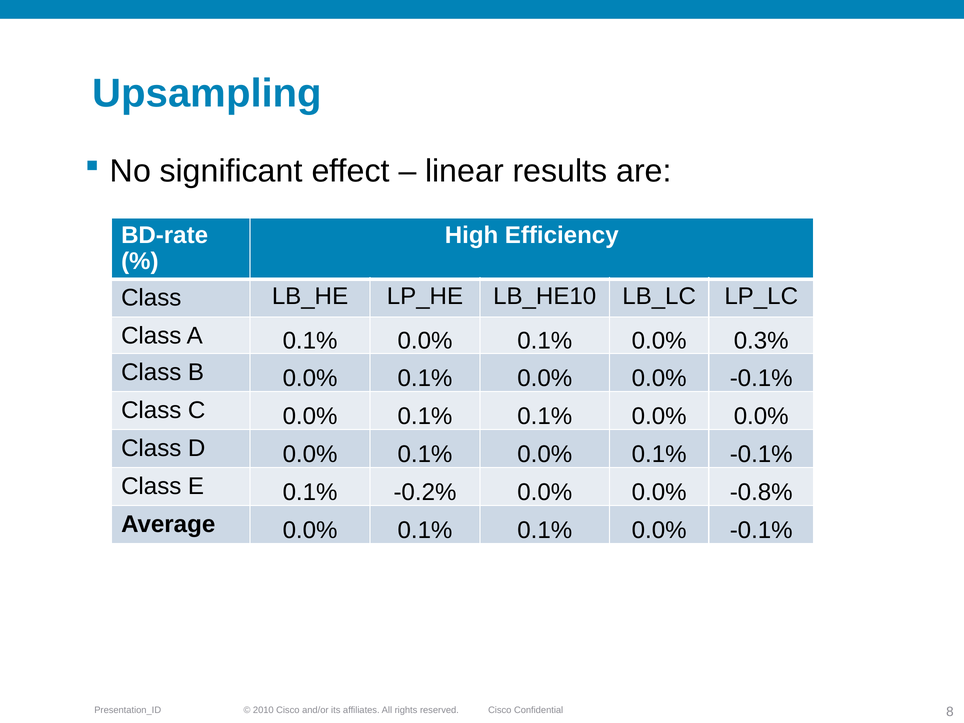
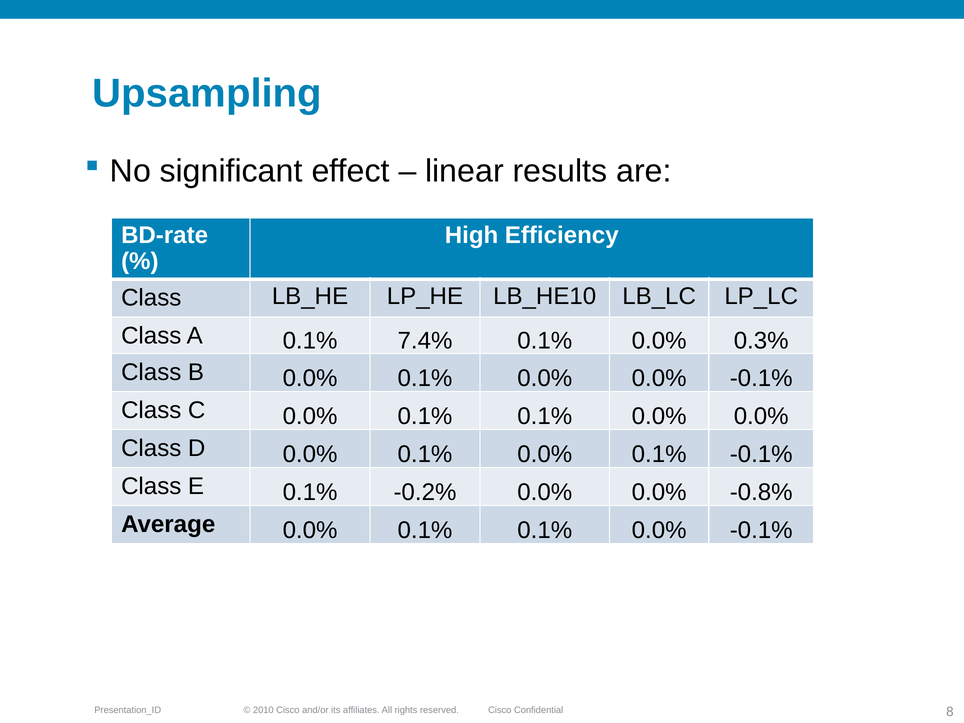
A 0.1% 0.0%: 0.0% -> 7.4%
